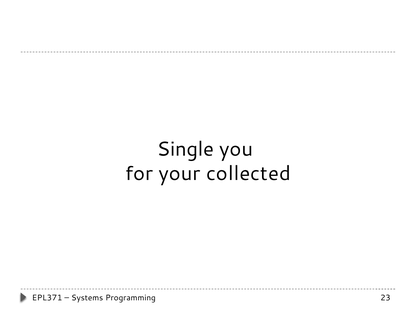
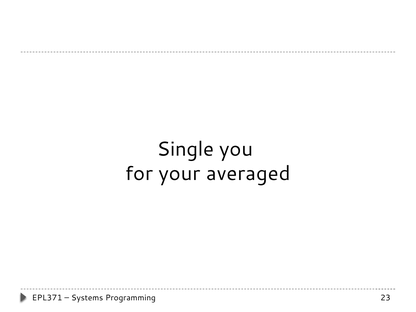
collected: collected -> averaged
